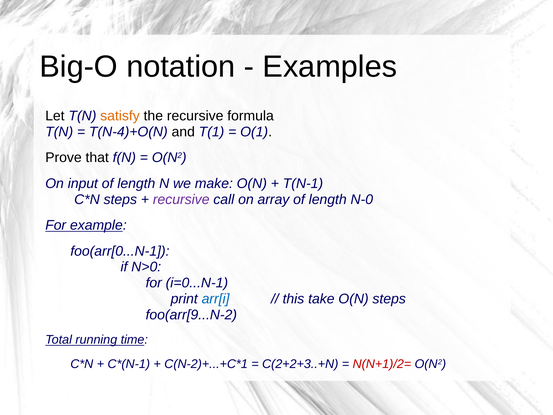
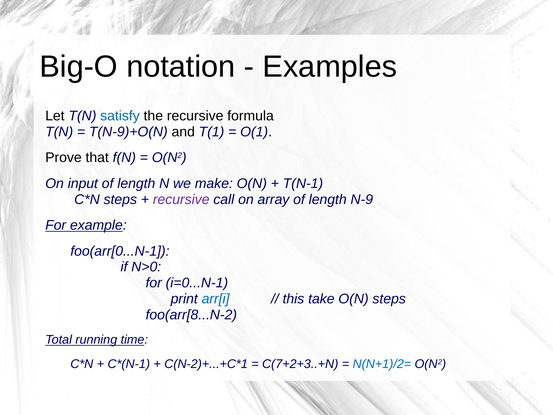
satisfy colour: orange -> blue
T(N-4)+O(N: T(N-4)+O(N -> T(N-9)+O(N
N-0: N-0 -> N-9
foo(arr[9...N-2: foo(arr[9...N-2 -> foo(arr[8...N-2
C(2+2+3..+N: C(2+2+3..+N -> C(7+2+3..+N
N(N+1)/2= colour: red -> blue
